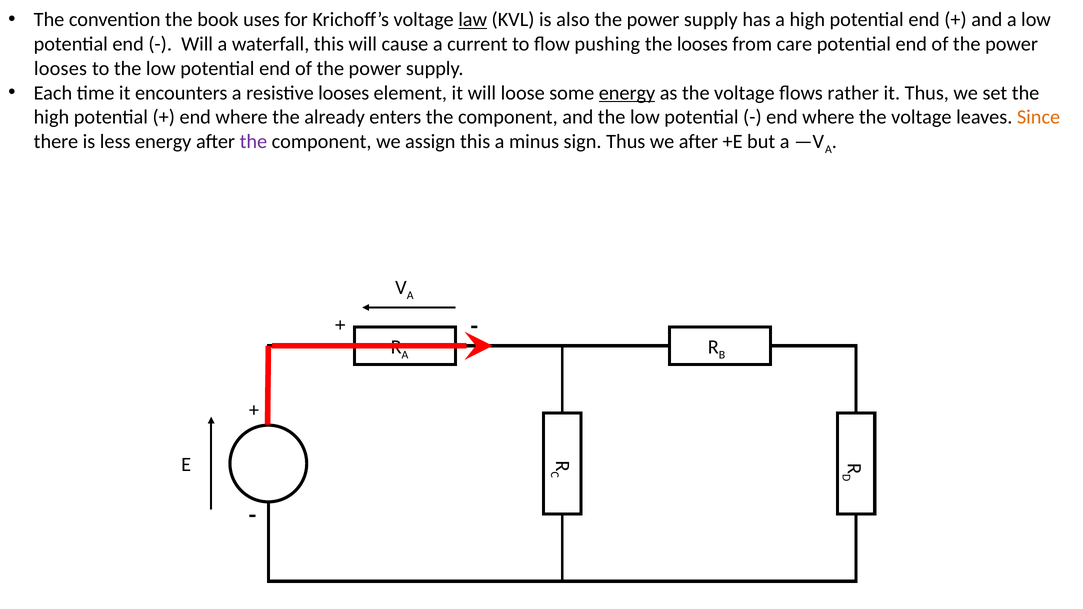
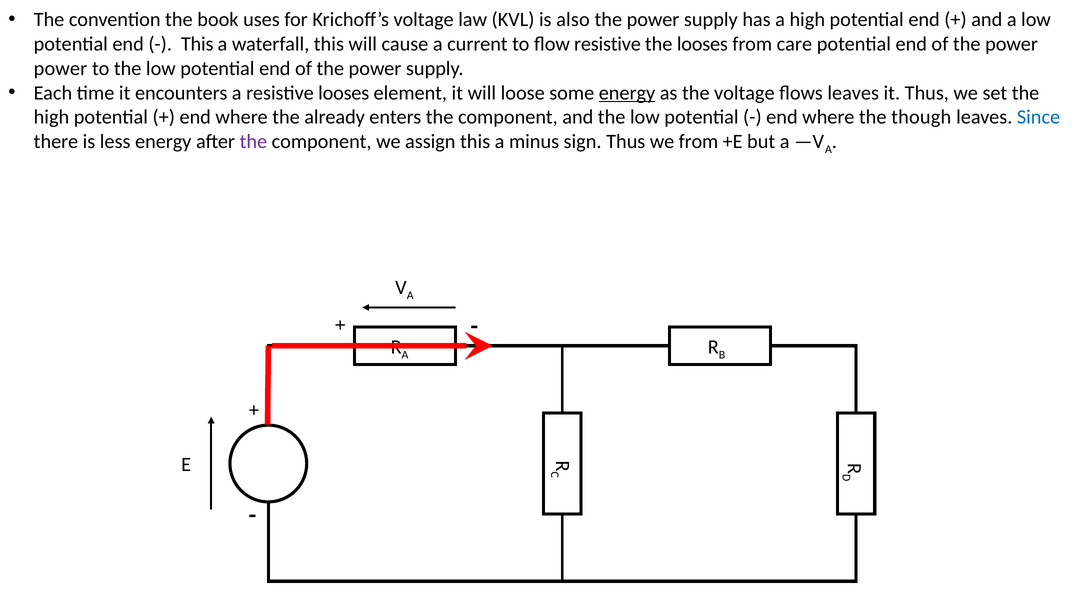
law underline: present -> none
Will at (197, 44): Will -> This
flow pushing: pushing -> resistive
looses at (60, 68): looses -> power
flows rather: rather -> leaves
where the voltage: voltage -> though
Since colour: orange -> blue
we after: after -> from
